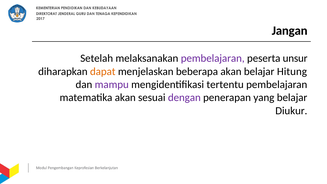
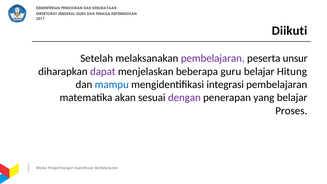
Jangan: Jangan -> Diikuti
dapat colour: orange -> purple
beberapa akan: akan -> guru
mampu colour: purple -> blue
tertentu: tertentu -> integrasi
Diukur: Diukur -> Proses
